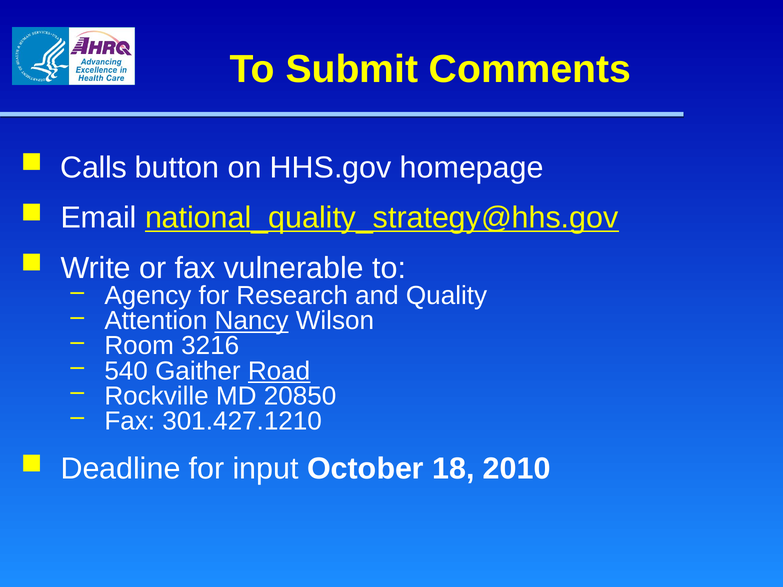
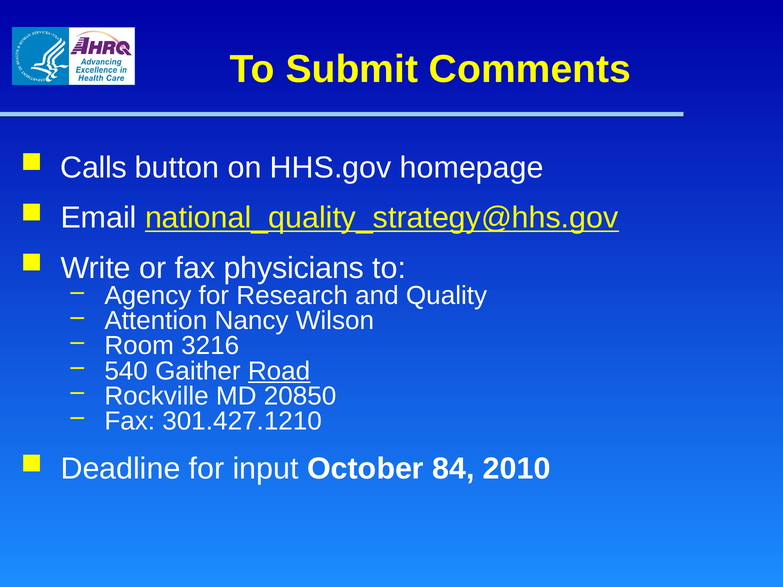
vulnerable: vulnerable -> physicians
Nancy underline: present -> none
18: 18 -> 84
